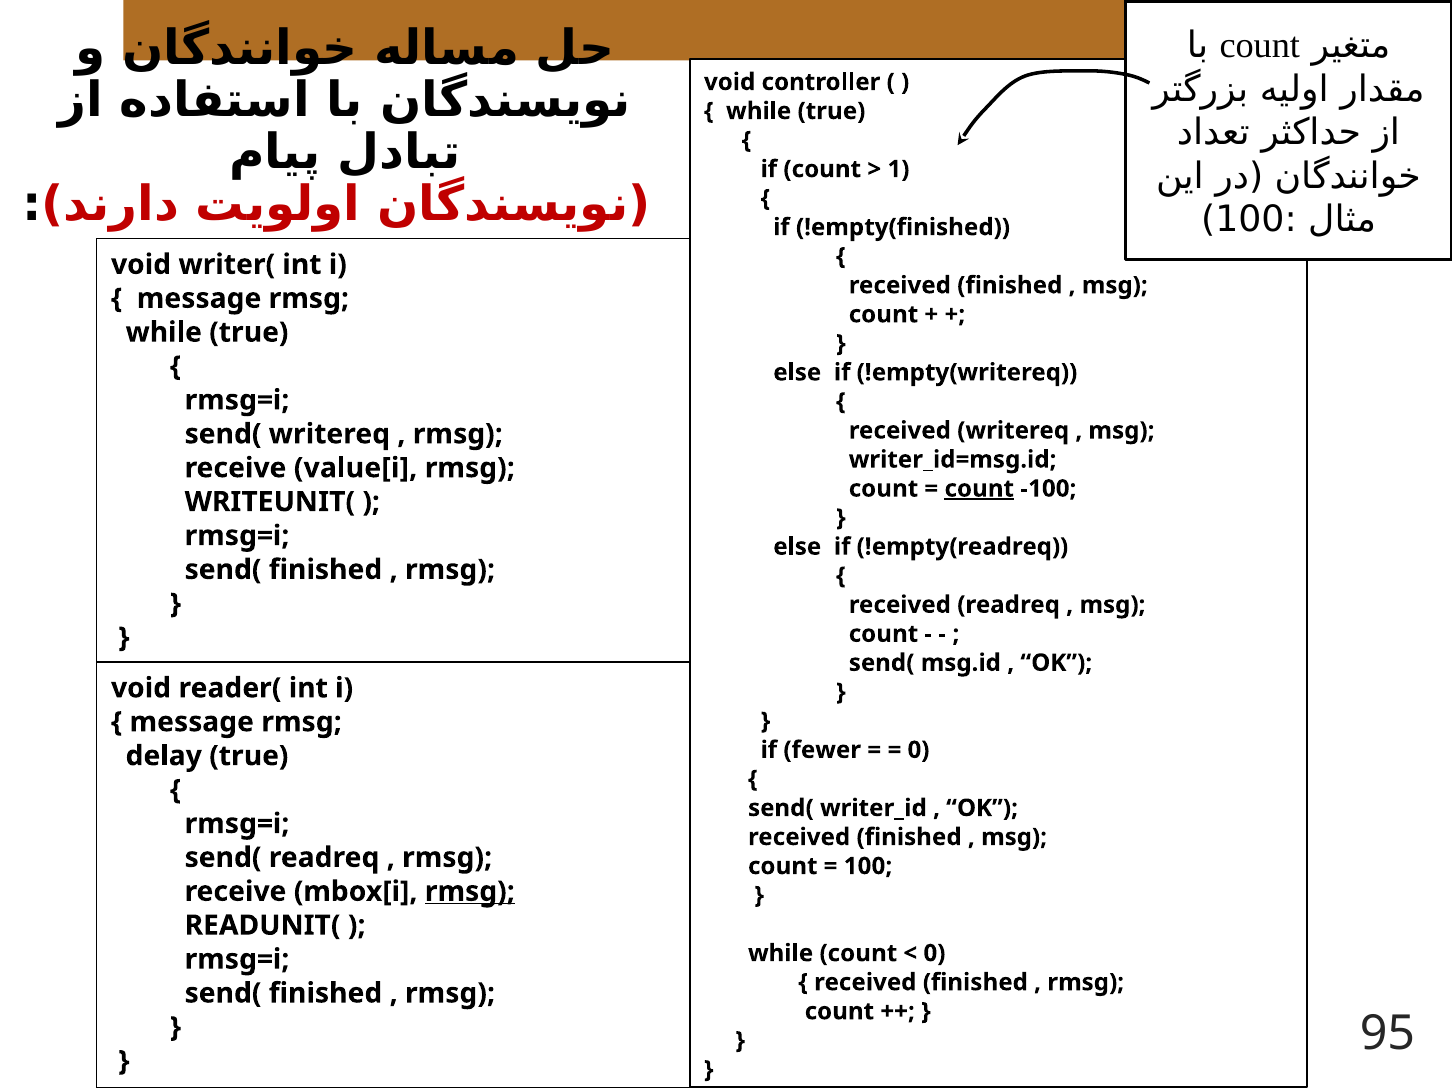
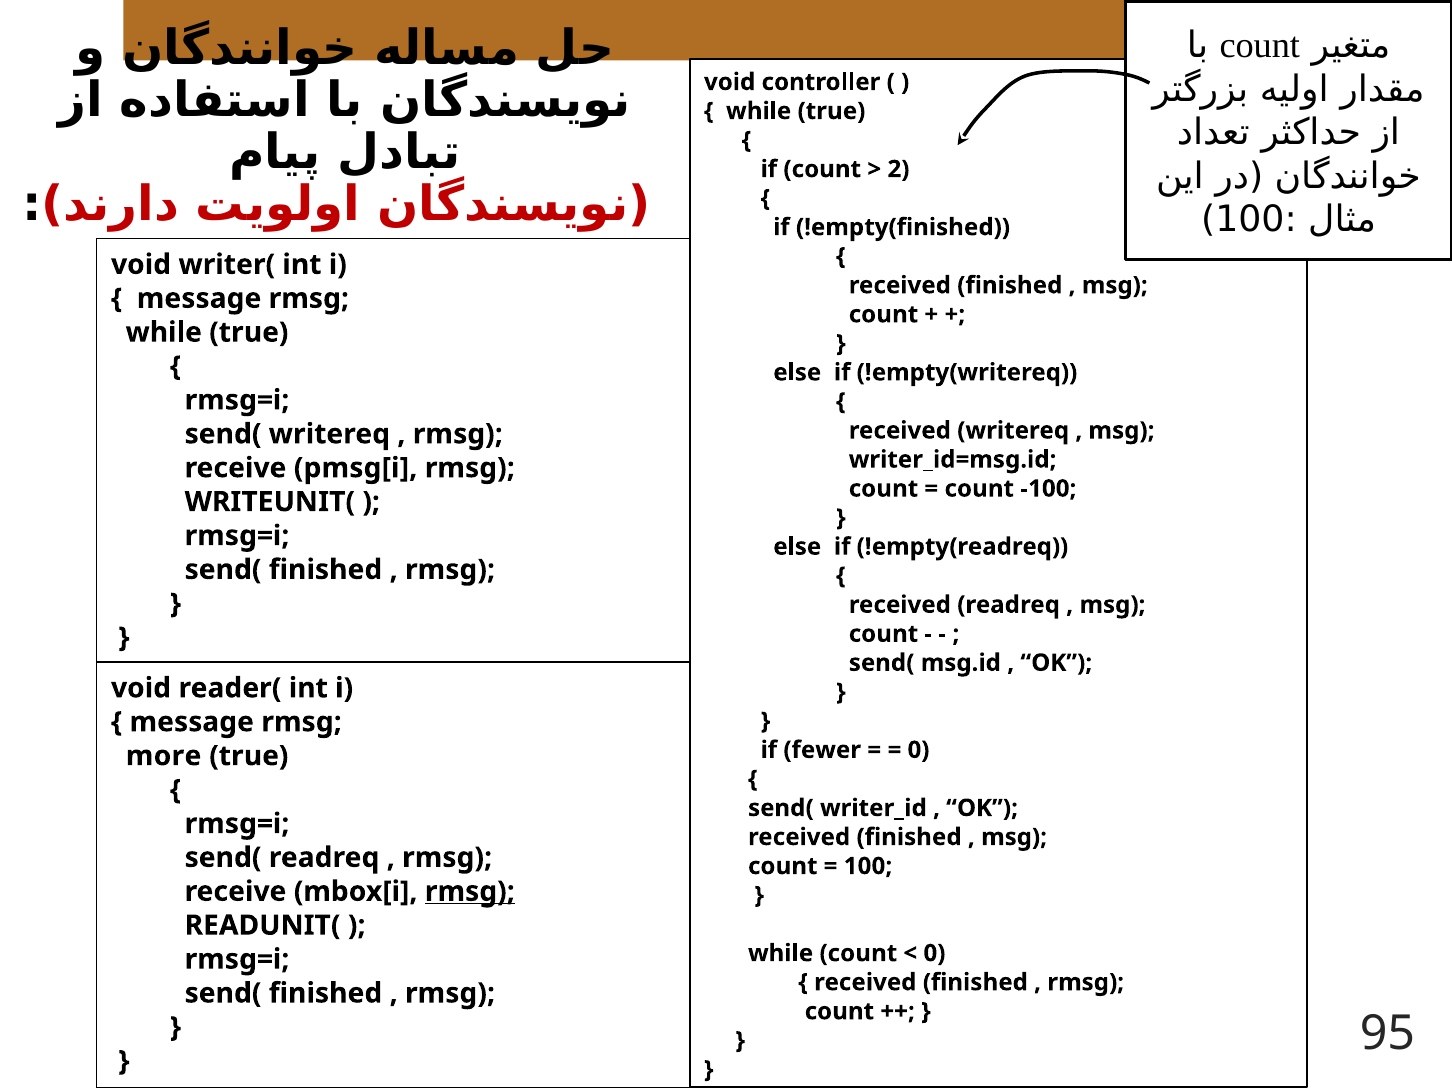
1: 1 -> 2
value[i: value[i -> pmsg[i
count at (979, 489) underline: present -> none
delay: delay -> more
